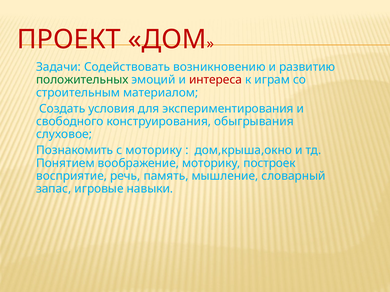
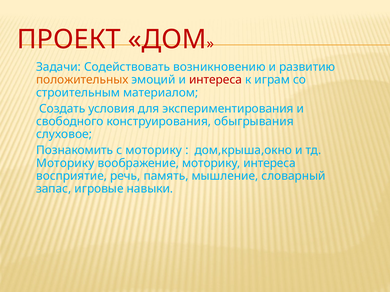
положительных colour: green -> orange
Понятием at (65, 163): Понятием -> Моторику
моторику построек: построек -> интереса
